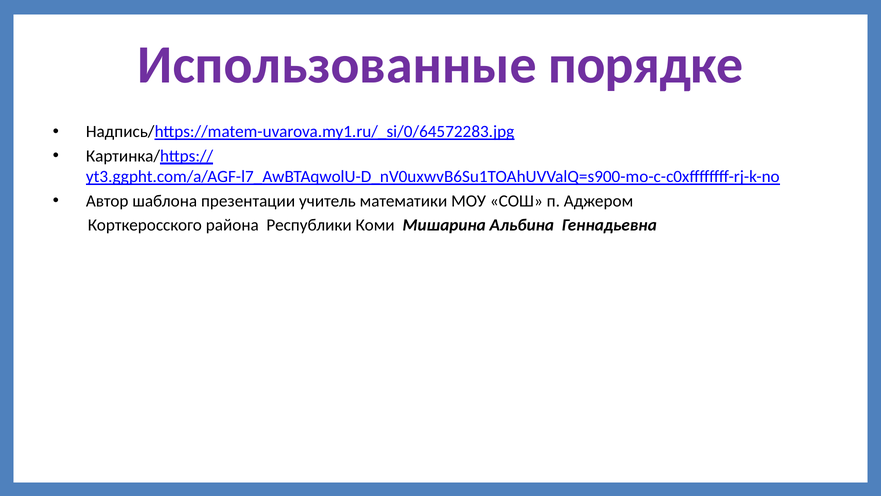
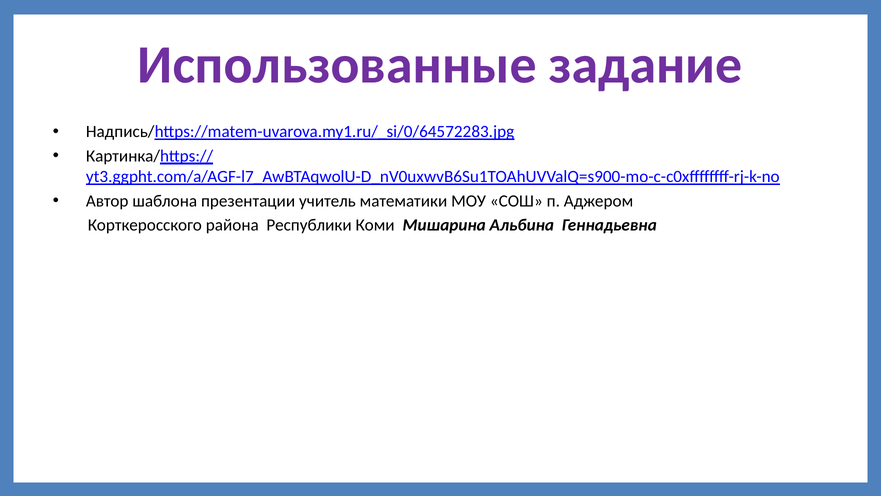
порядке: порядке -> задание
